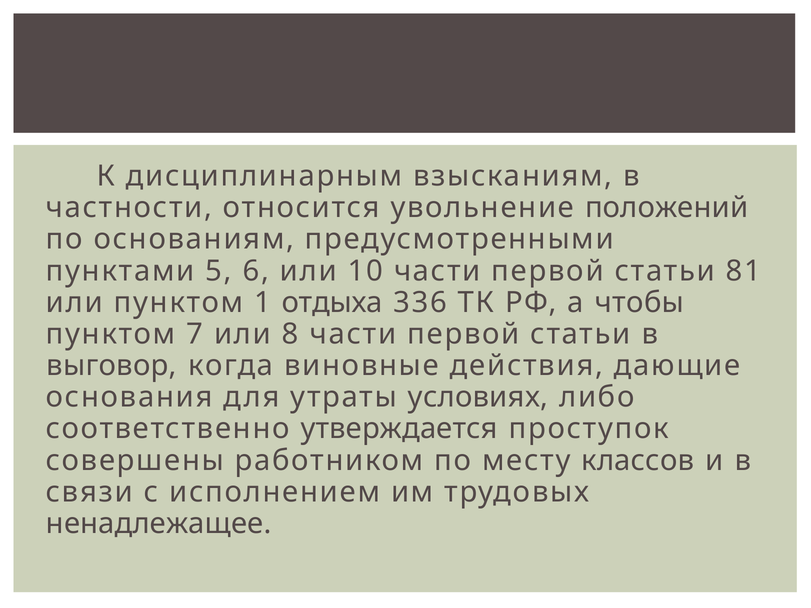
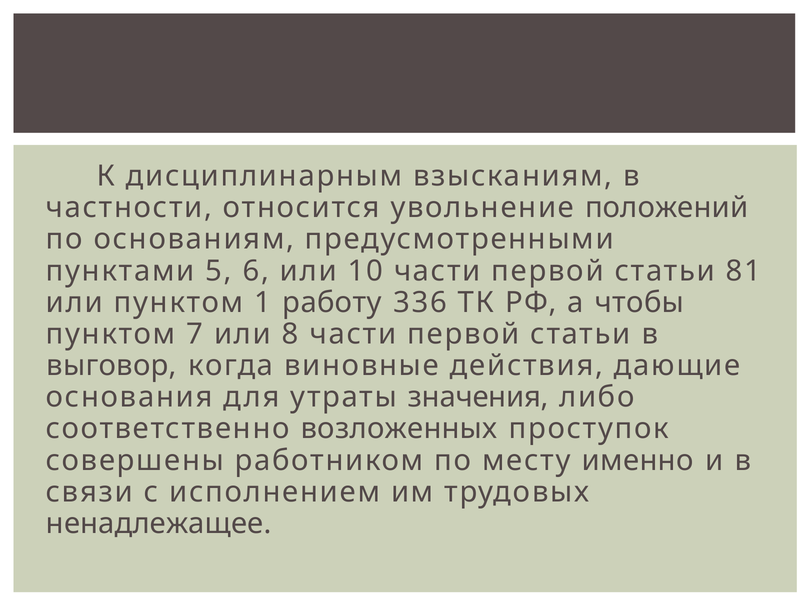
отдыха: отдыха -> работу
условиях: условиях -> значения
утверждается: утверждается -> возложенных
классов: классов -> именно
